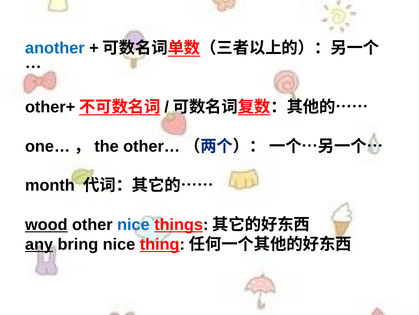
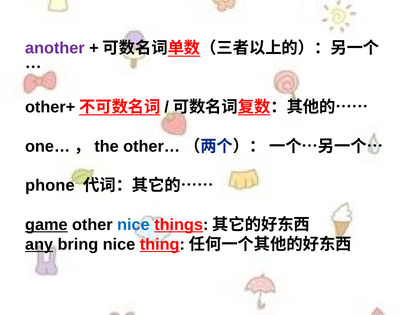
another colour: blue -> purple
month: month -> phone
wood: wood -> game
